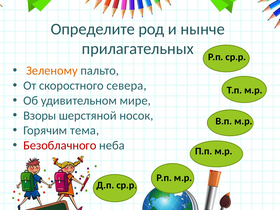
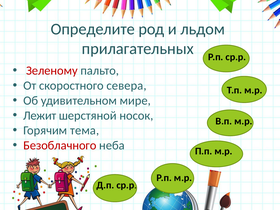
нынче: нынче -> льдом
Зеленому colour: orange -> red
Взоры: Взоры -> Лежит
